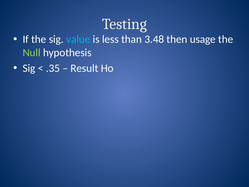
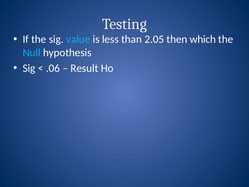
3.48: 3.48 -> 2.05
usage: usage -> which
Null colour: light green -> light blue
.35: .35 -> .06
